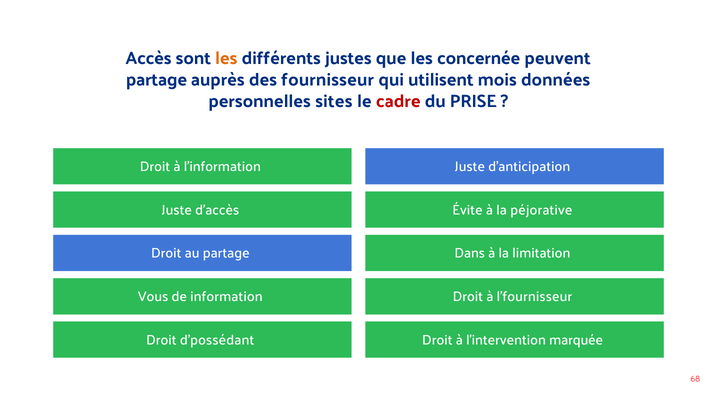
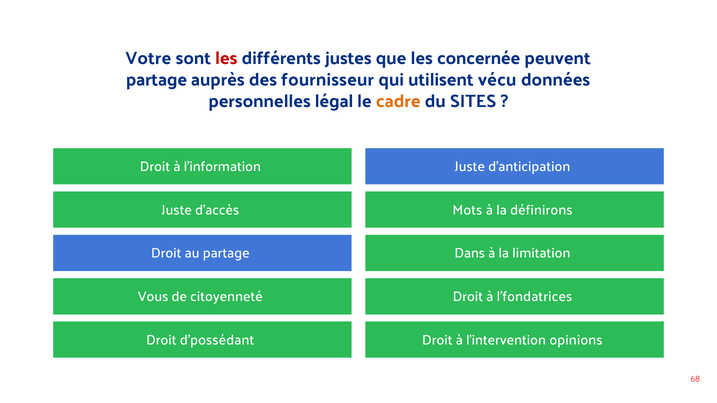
Accès: Accès -> Votre
les at (226, 59) colour: orange -> red
mois: mois -> vécu
sites: sites -> légal
cadre colour: red -> orange
PRISE: PRISE -> SITES
Évite: Évite -> Mots
péjorative: péjorative -> définirons
information: information -> citoyenneté
l’fournisseur: l’fournisseur -> l’fondatrices
marquée: marquée -> opinions
